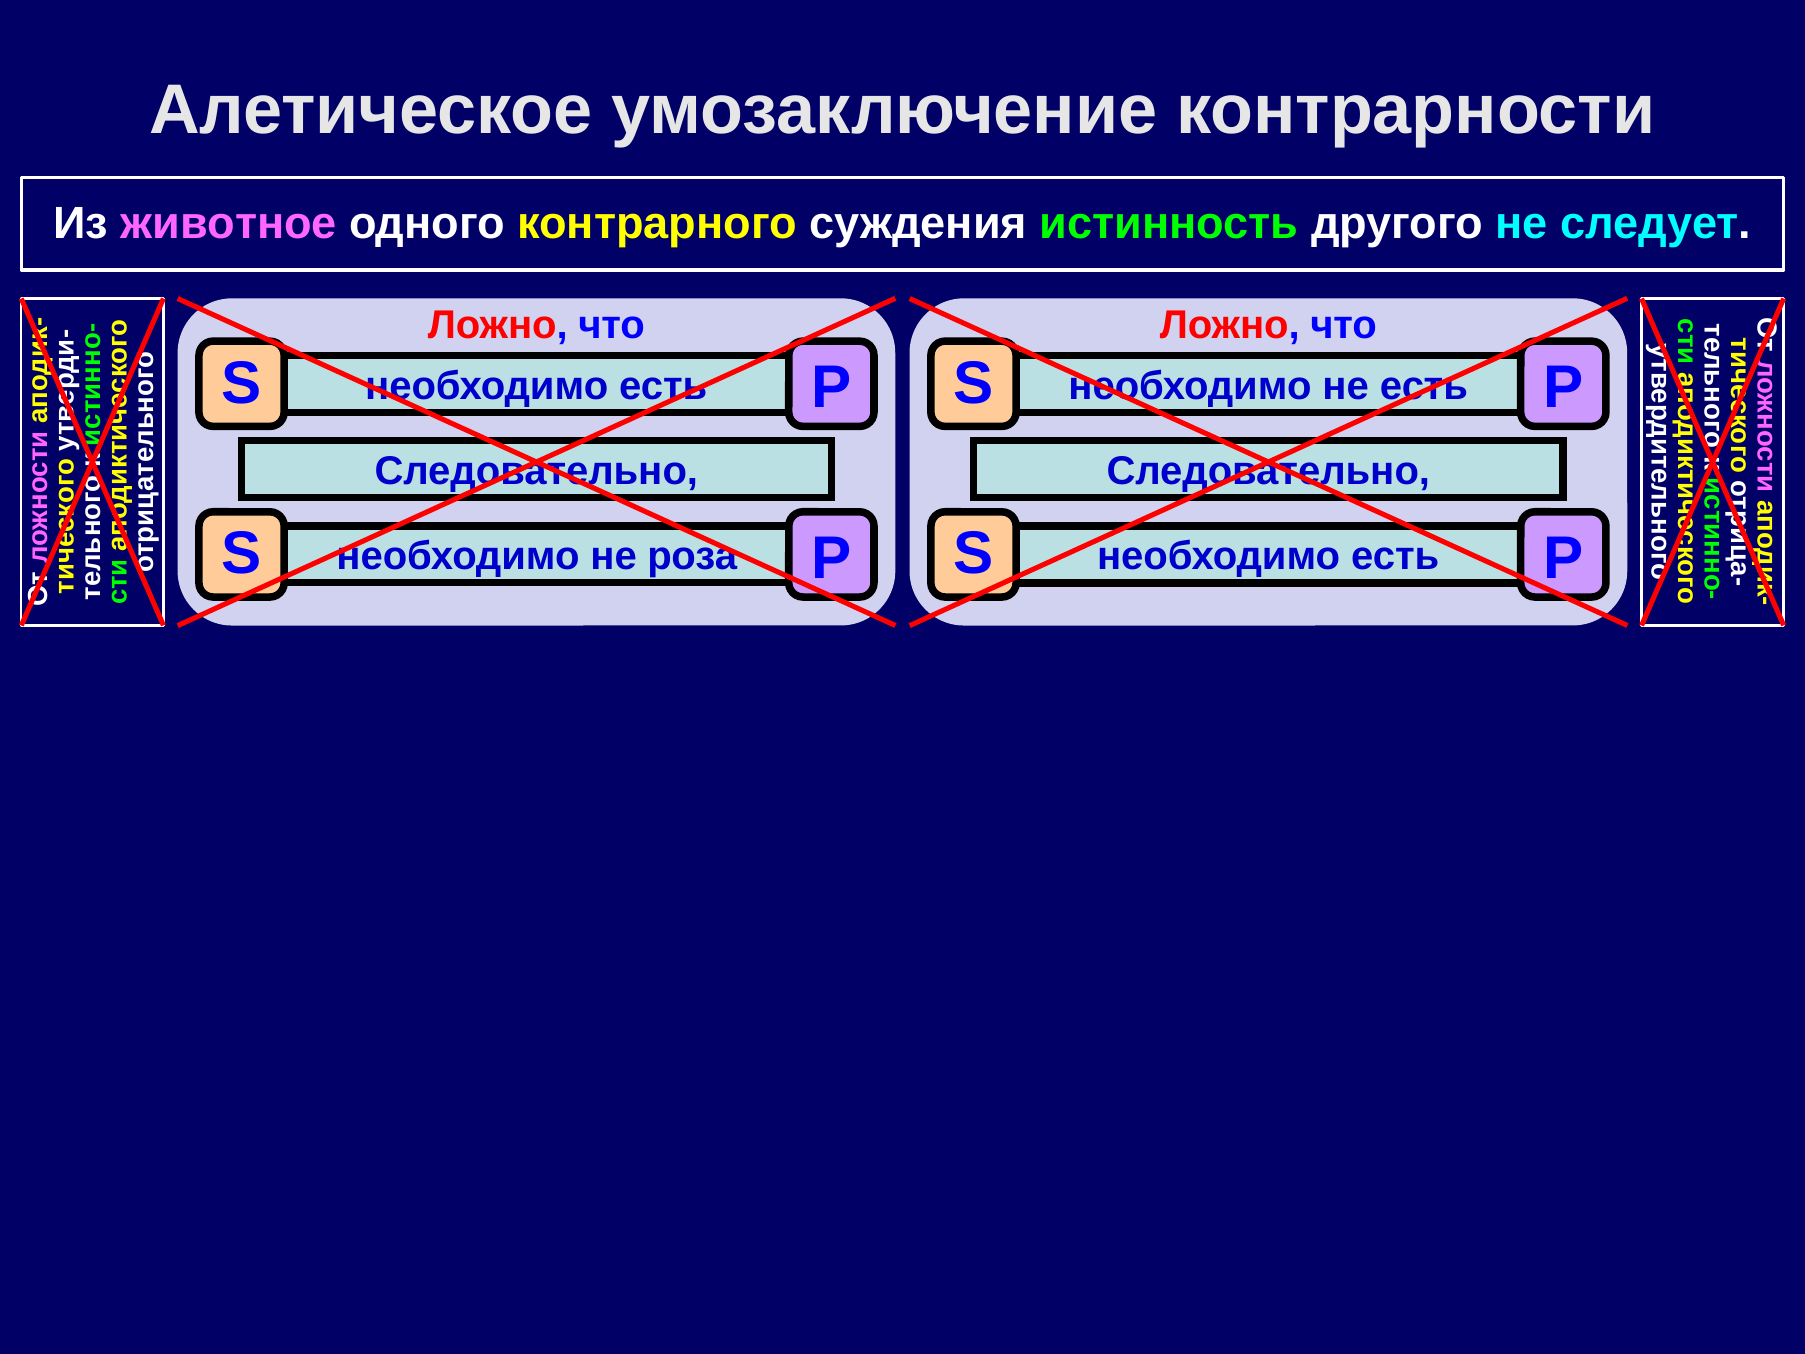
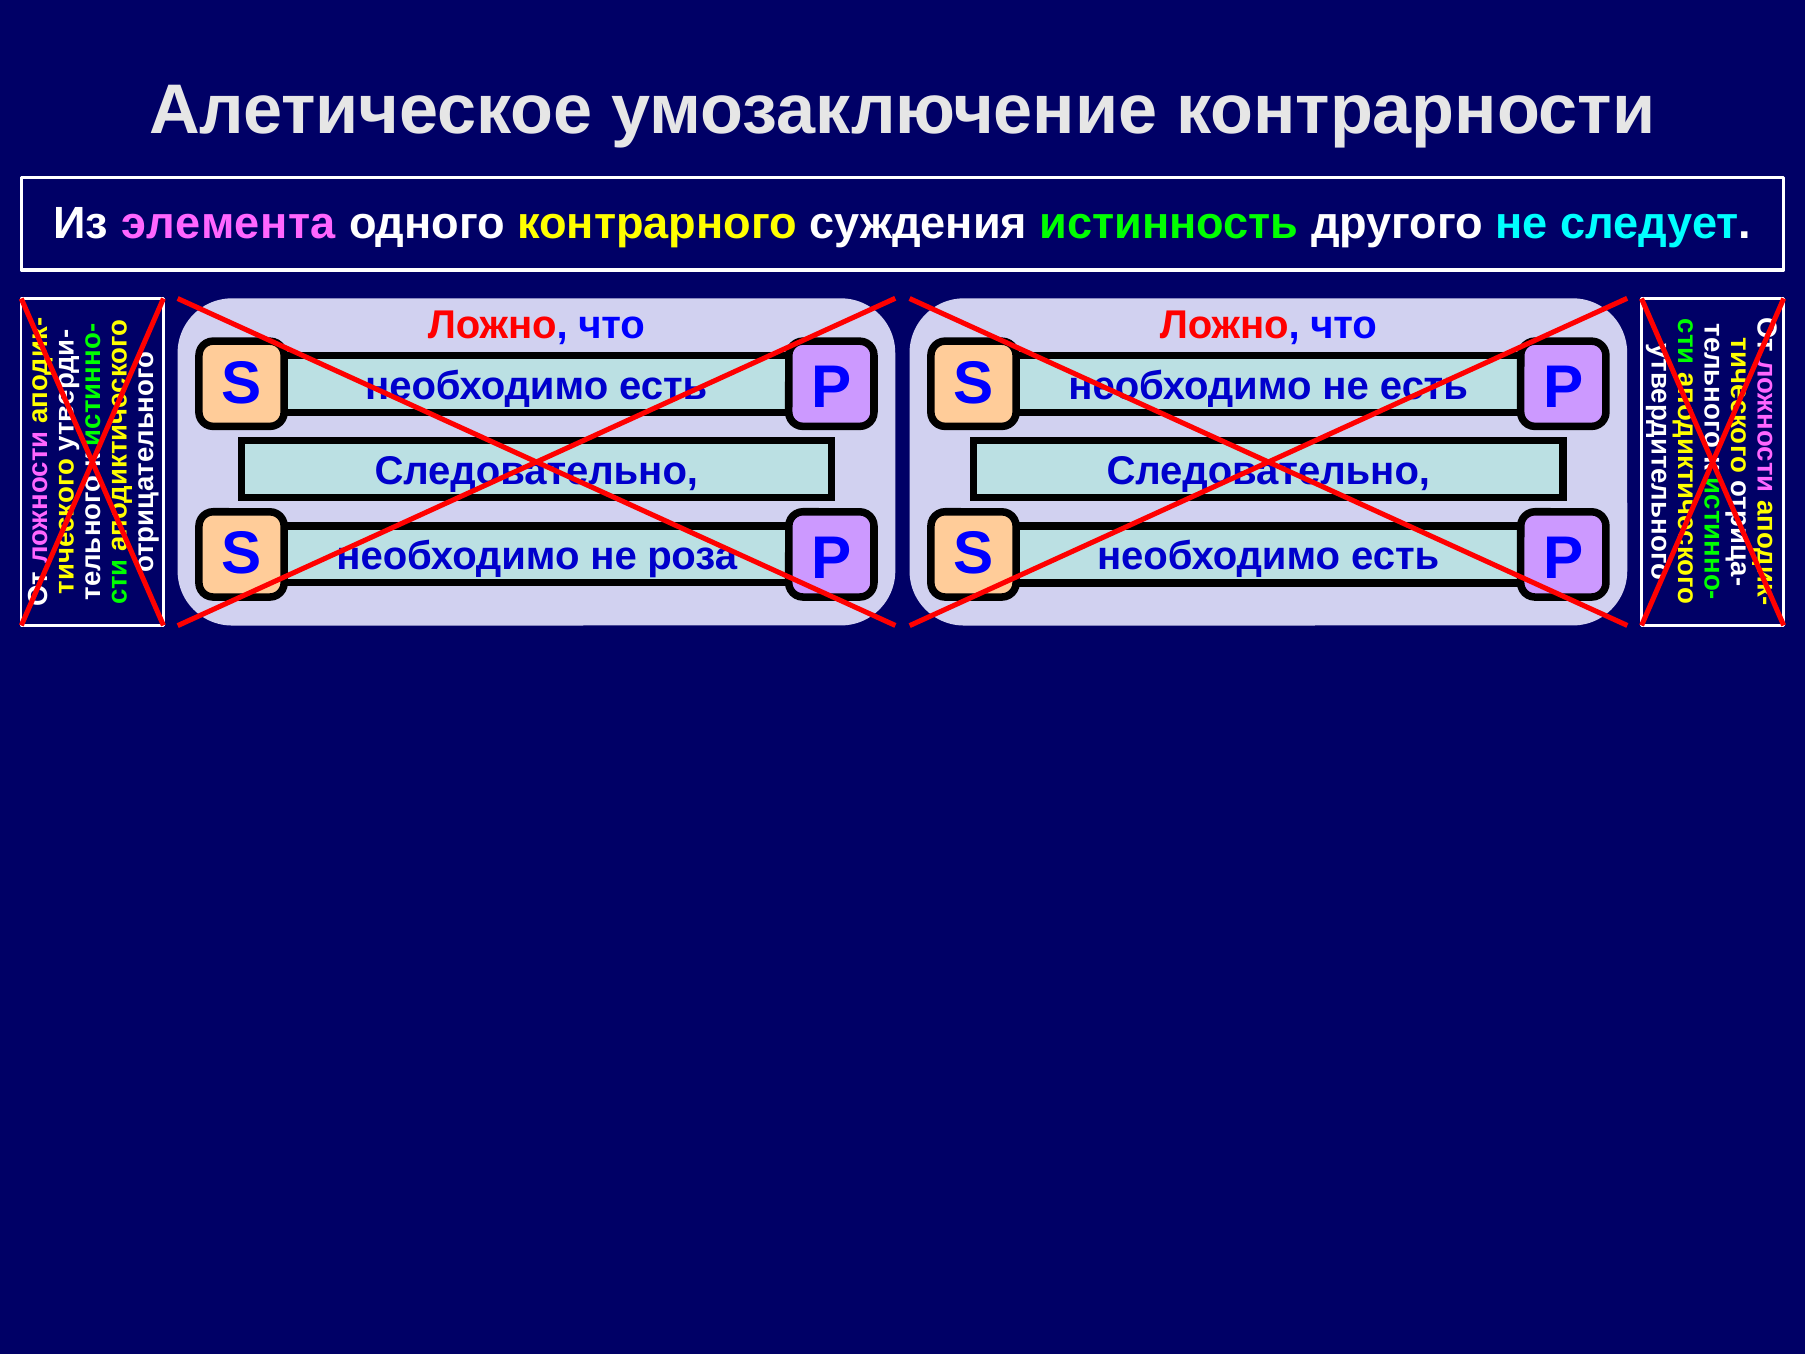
животное: животное -> элемента
